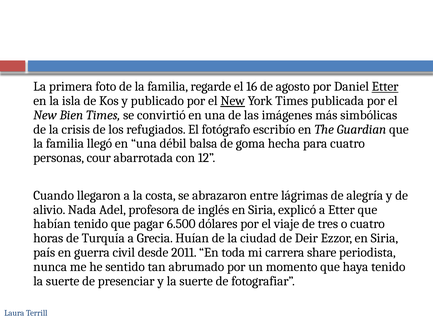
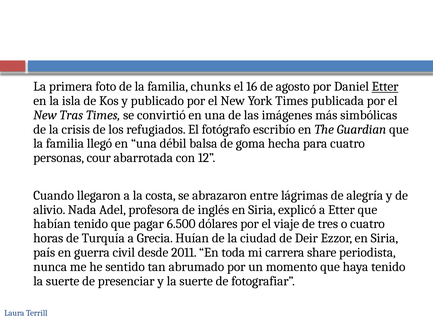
regarde: regarde -> chunks
New at (233, 101) underline: present -> none
Bien: Bien -> Tras
